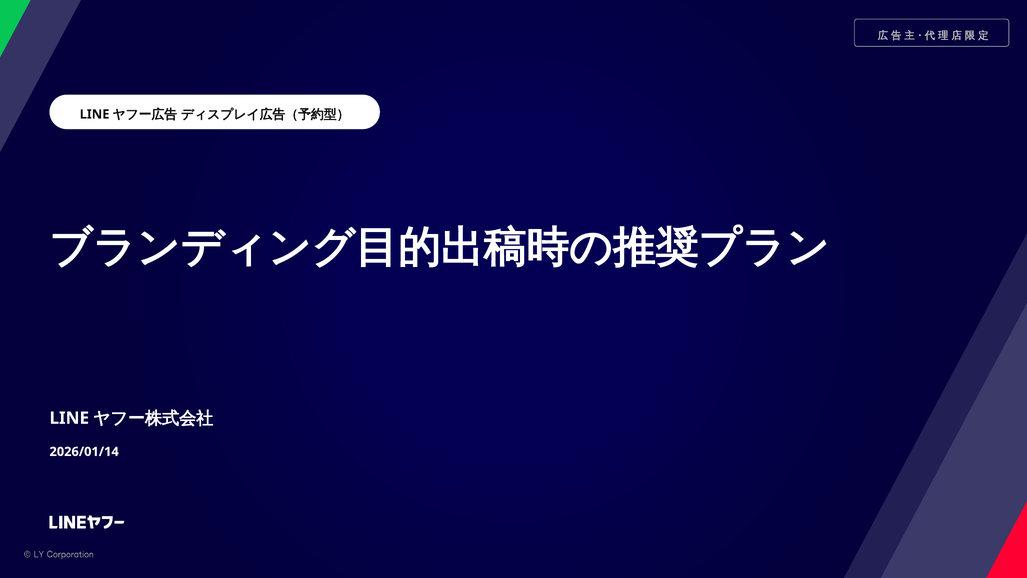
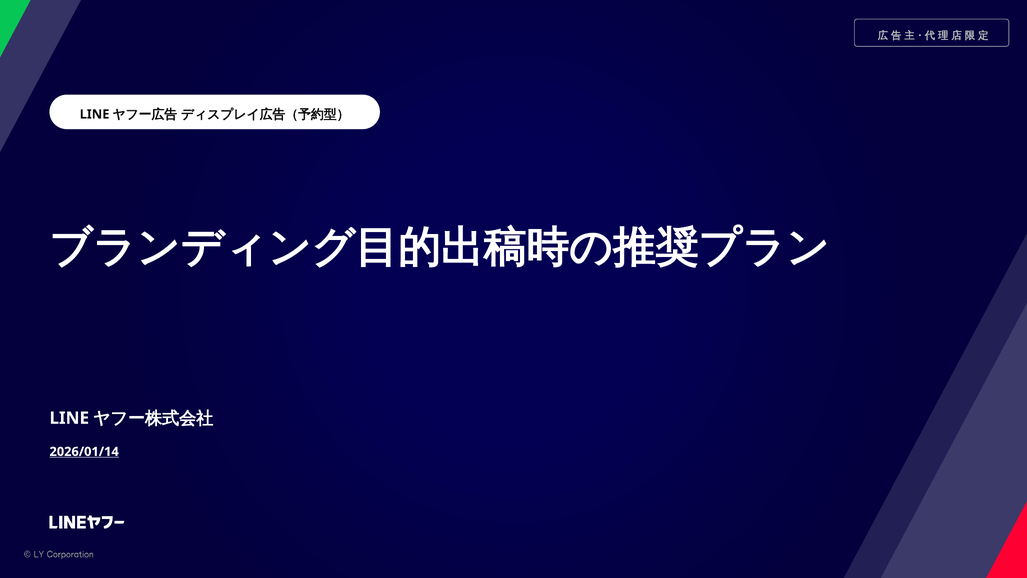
2026/01/14 underline: none -> present
